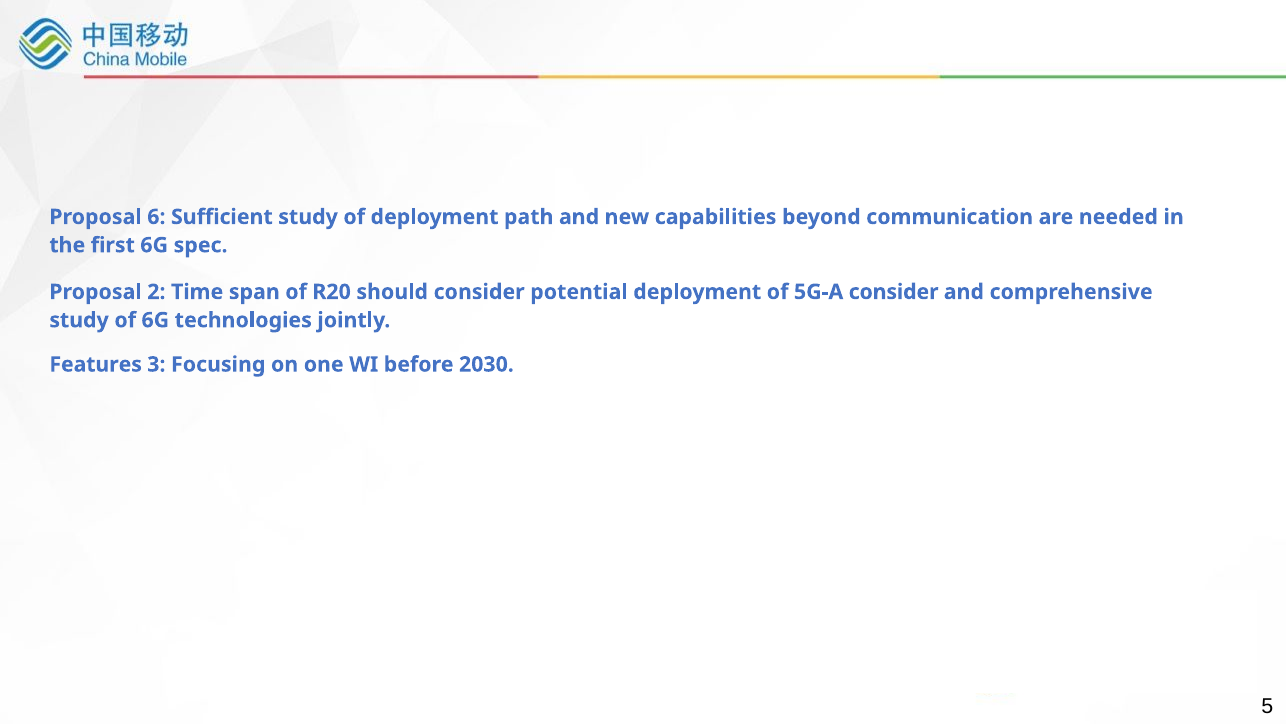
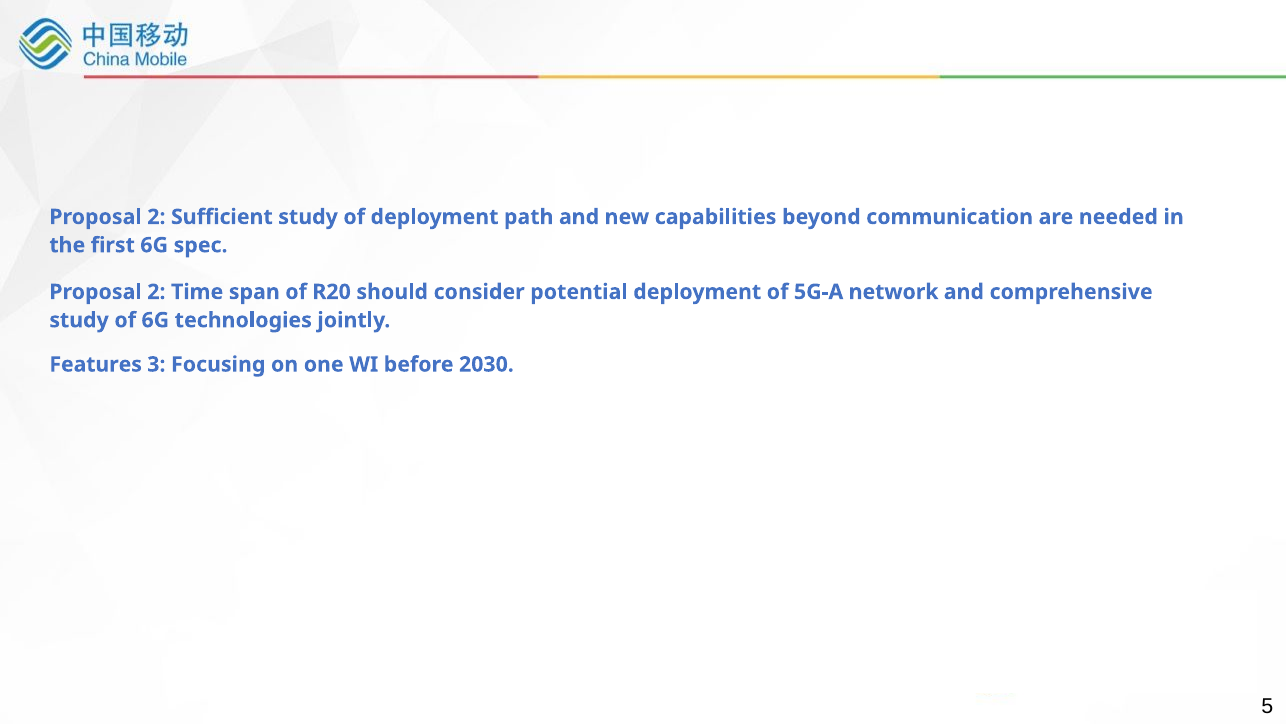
6 at (156, 217): 6 -> 2
5G-A consider: consider -> network
